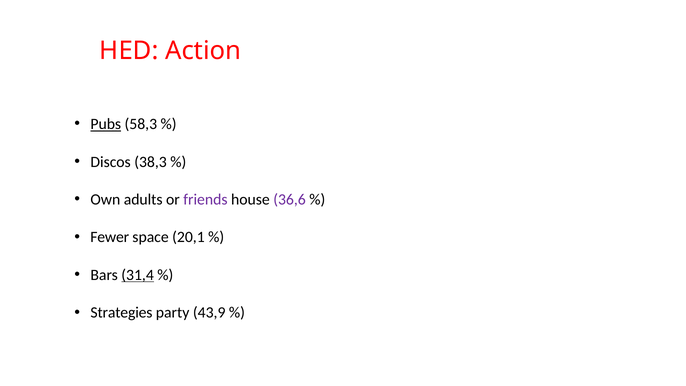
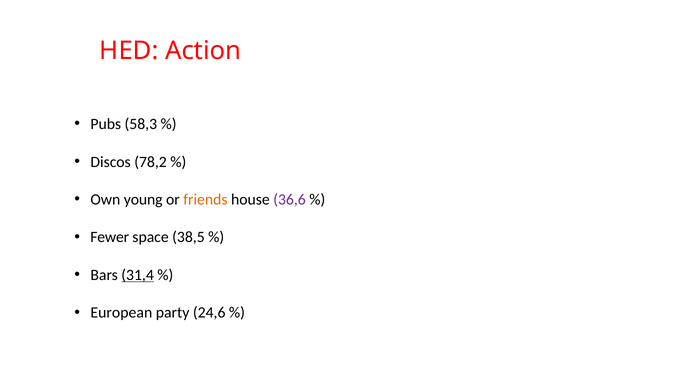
Pubs underline: present -> none
38,3: 38,3 -> 78,2
adults: adults -> young
friends colour: purple -> orange
20,1: 20,1 -> 38,5
Strategies: Strategies -> European
43,9: 43,9 -> 24,6
